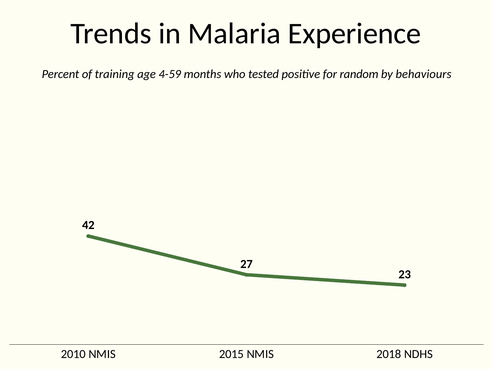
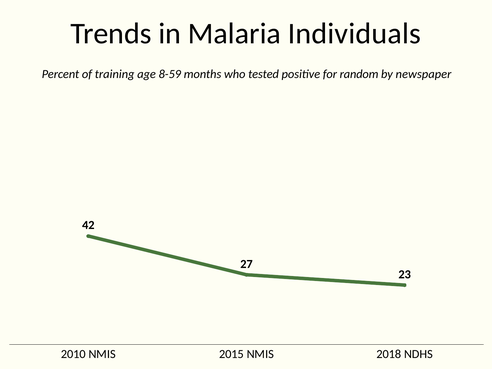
Experience: Experience -> Individuals
4-59: 4-59 -> 8-59
behaviours: behaviours -> newspaper
